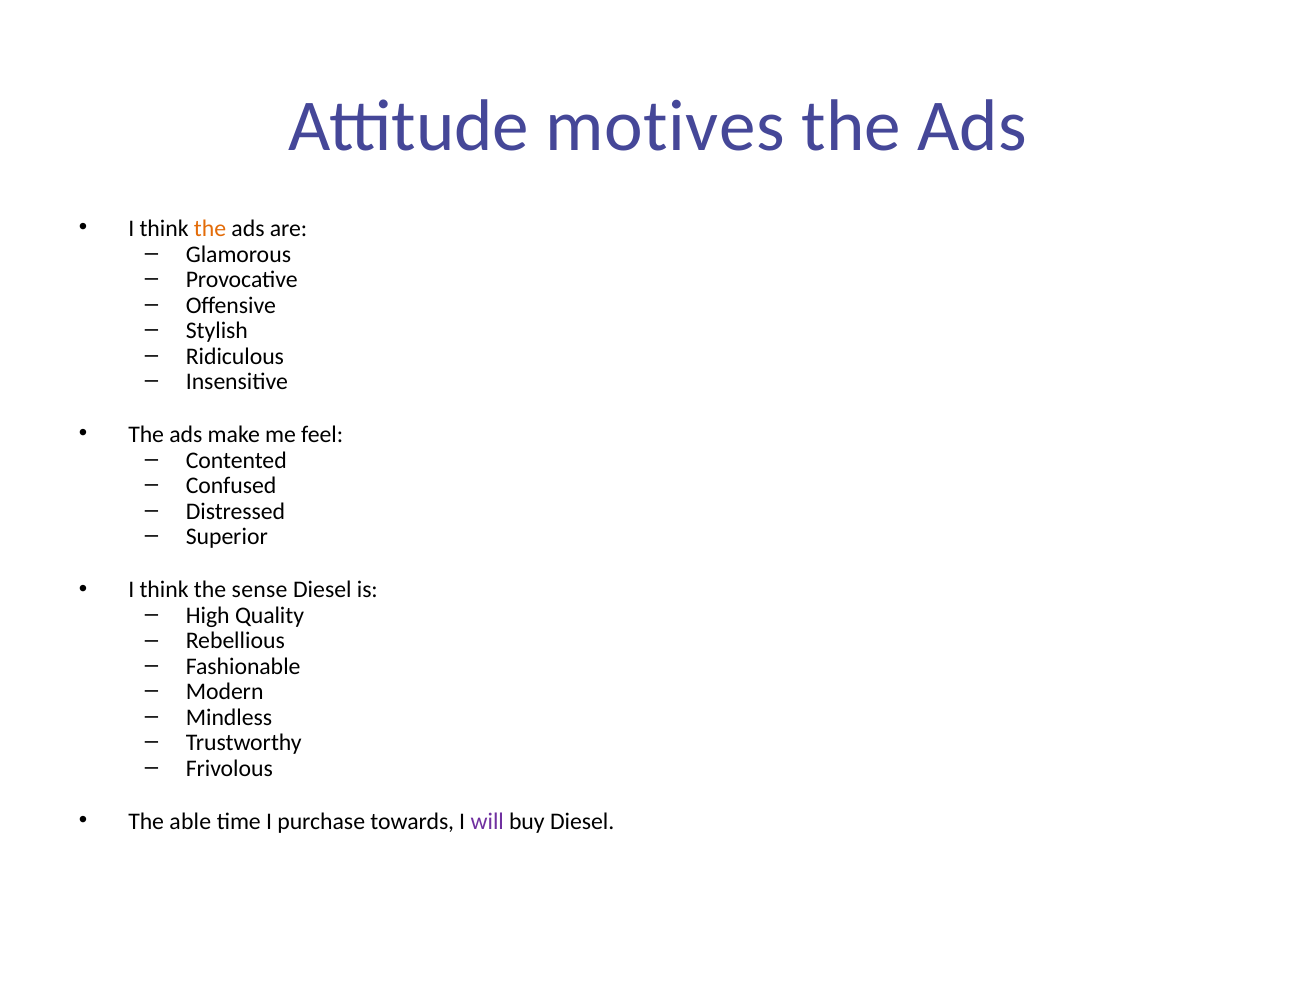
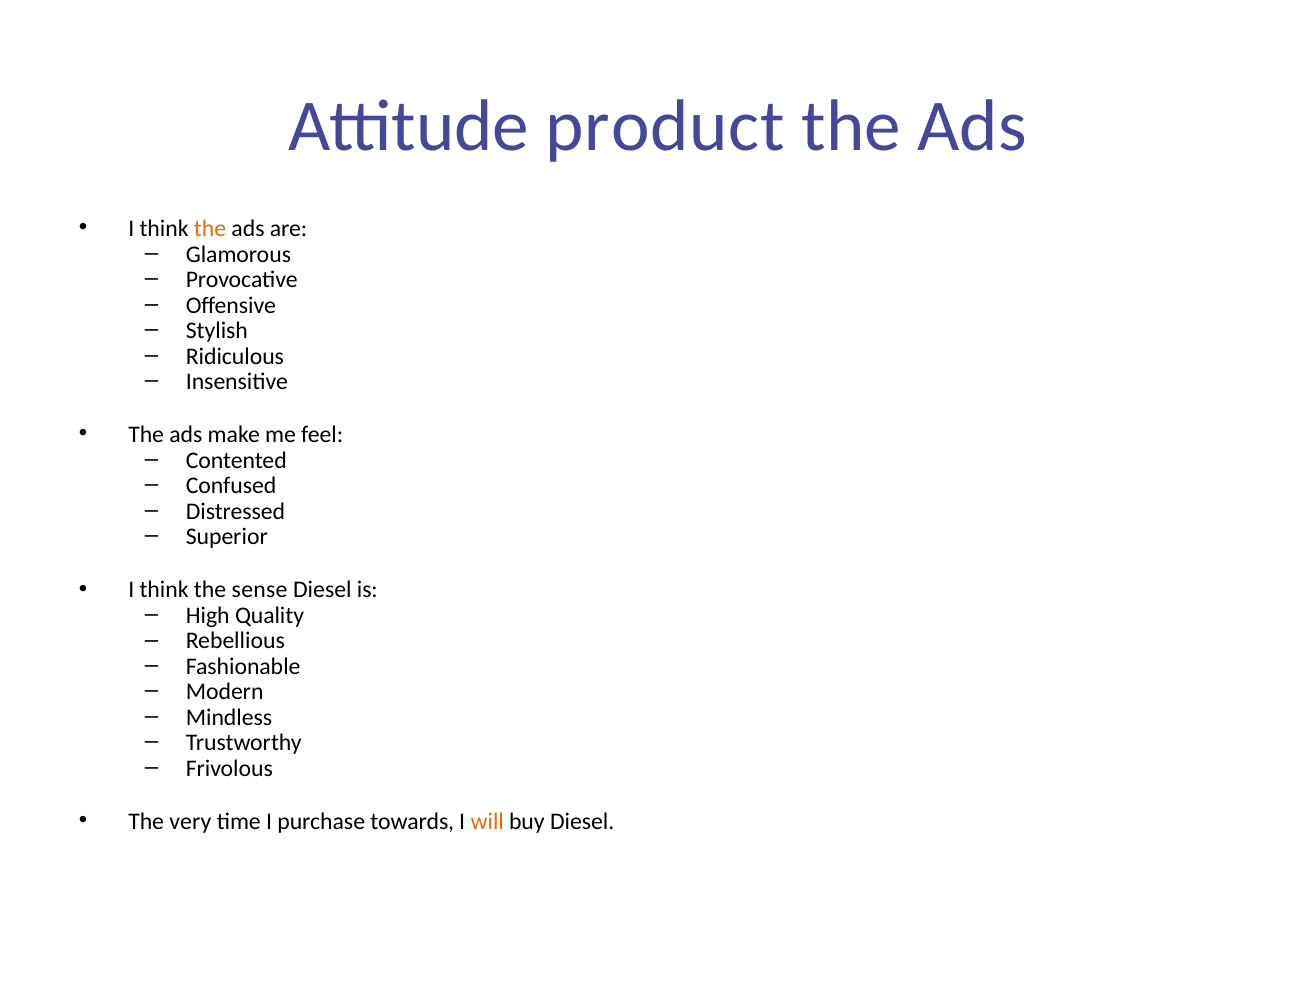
motives: motives -> product
able: able -> very
will colour: purple -> orange
